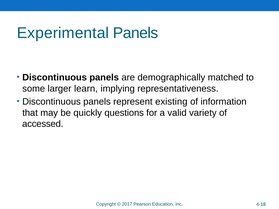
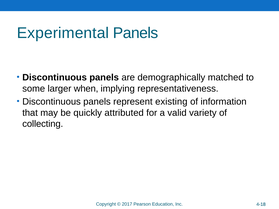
learn: learn -> when
questions: questions -> attributed
accessed: accessed -> collecting
